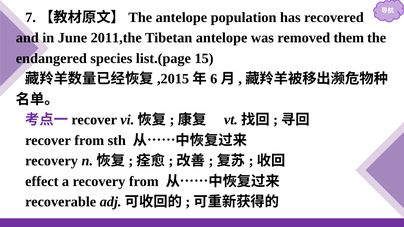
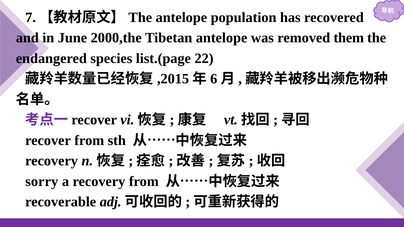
2011,the: 2011,the -> 2000,the
15: 15 -> 22
effect: effect -> sorry
